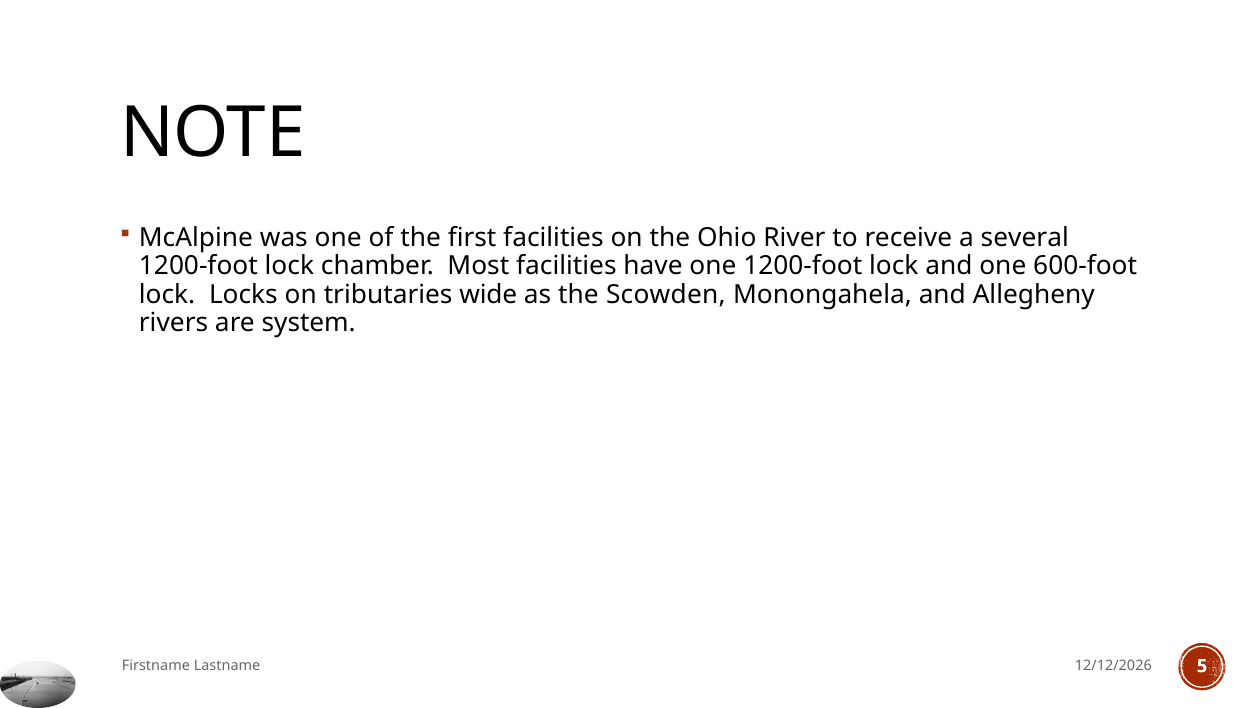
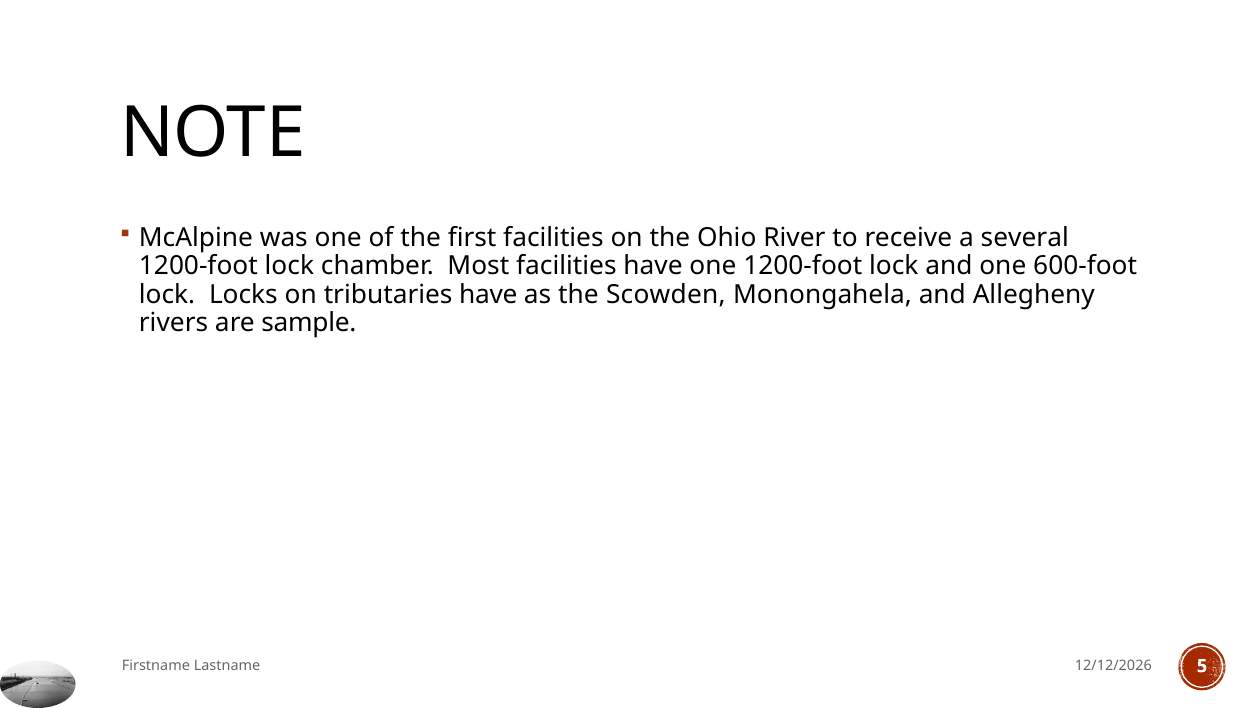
tributaries wide: wide -> have
system: system -> sample
